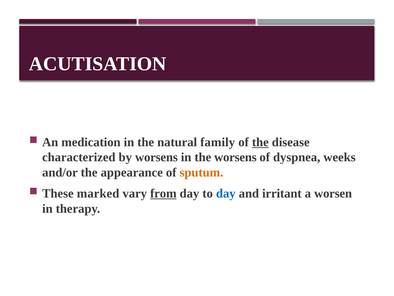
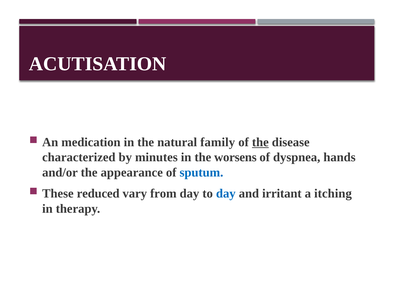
by worsens: worsens -> minutes
weeks: weeks -> hands
sputum colour: orange -> blue
marked: marked -> reduced
from underline: present -> none
worsen: worsen -> itching
